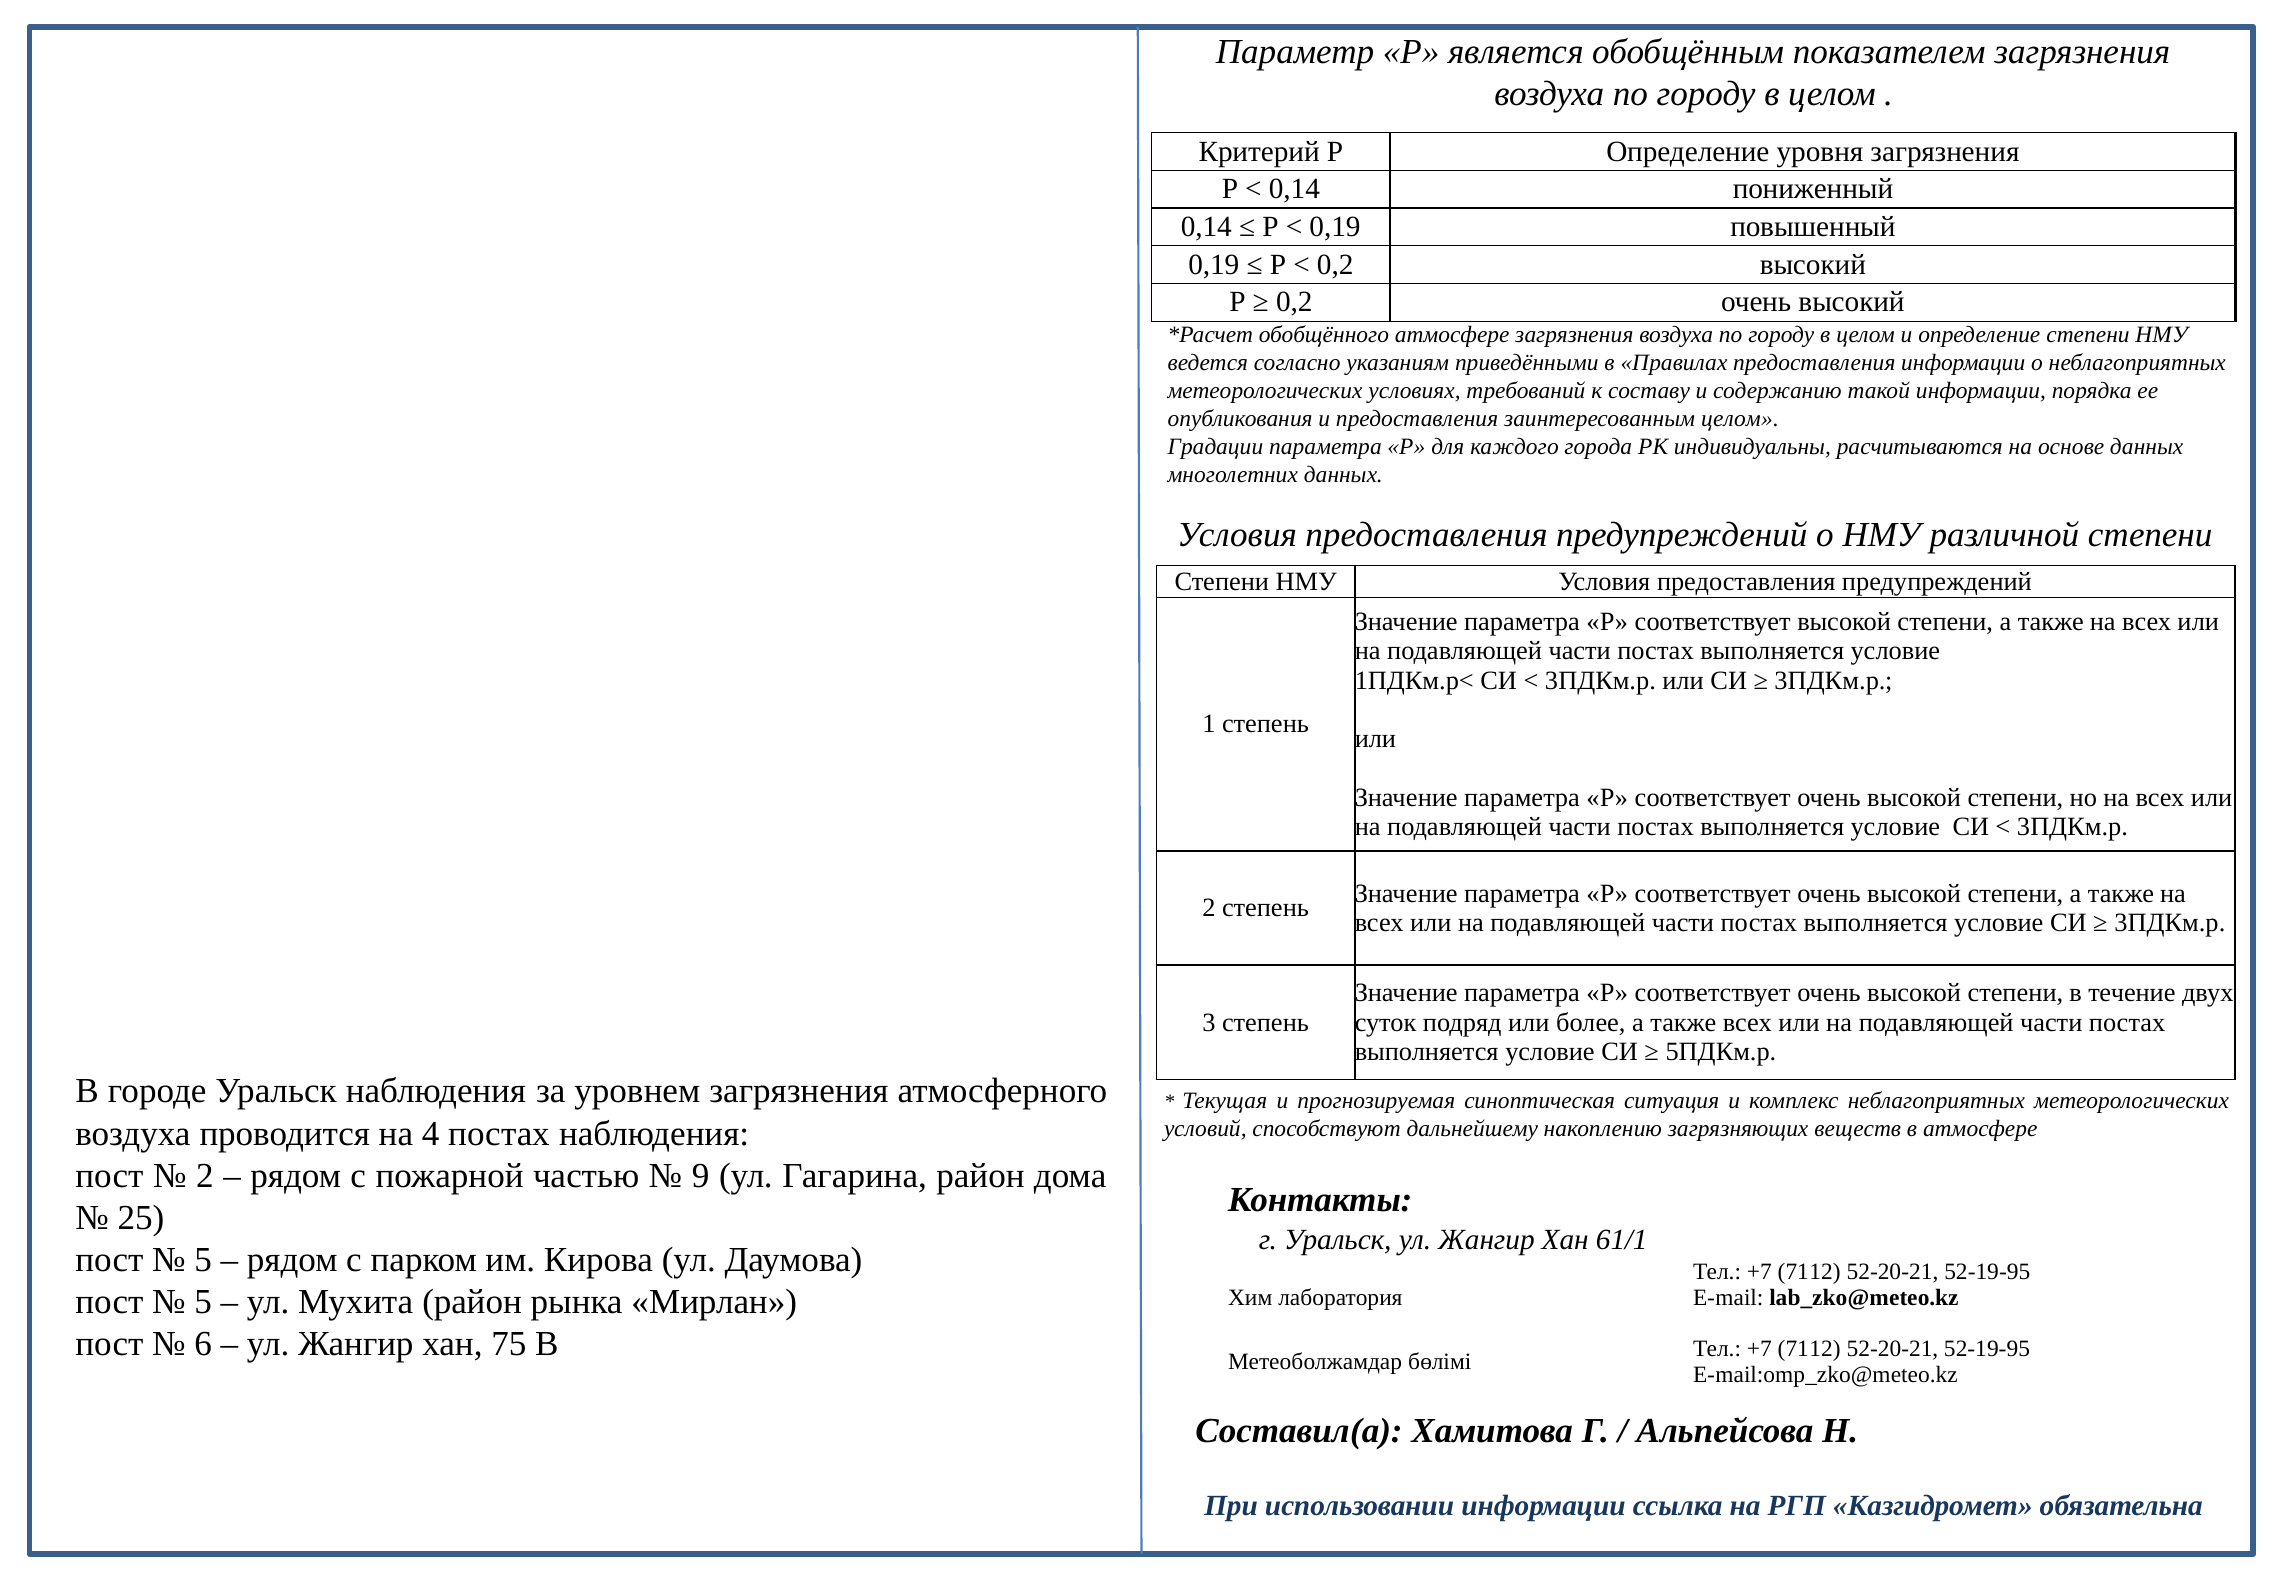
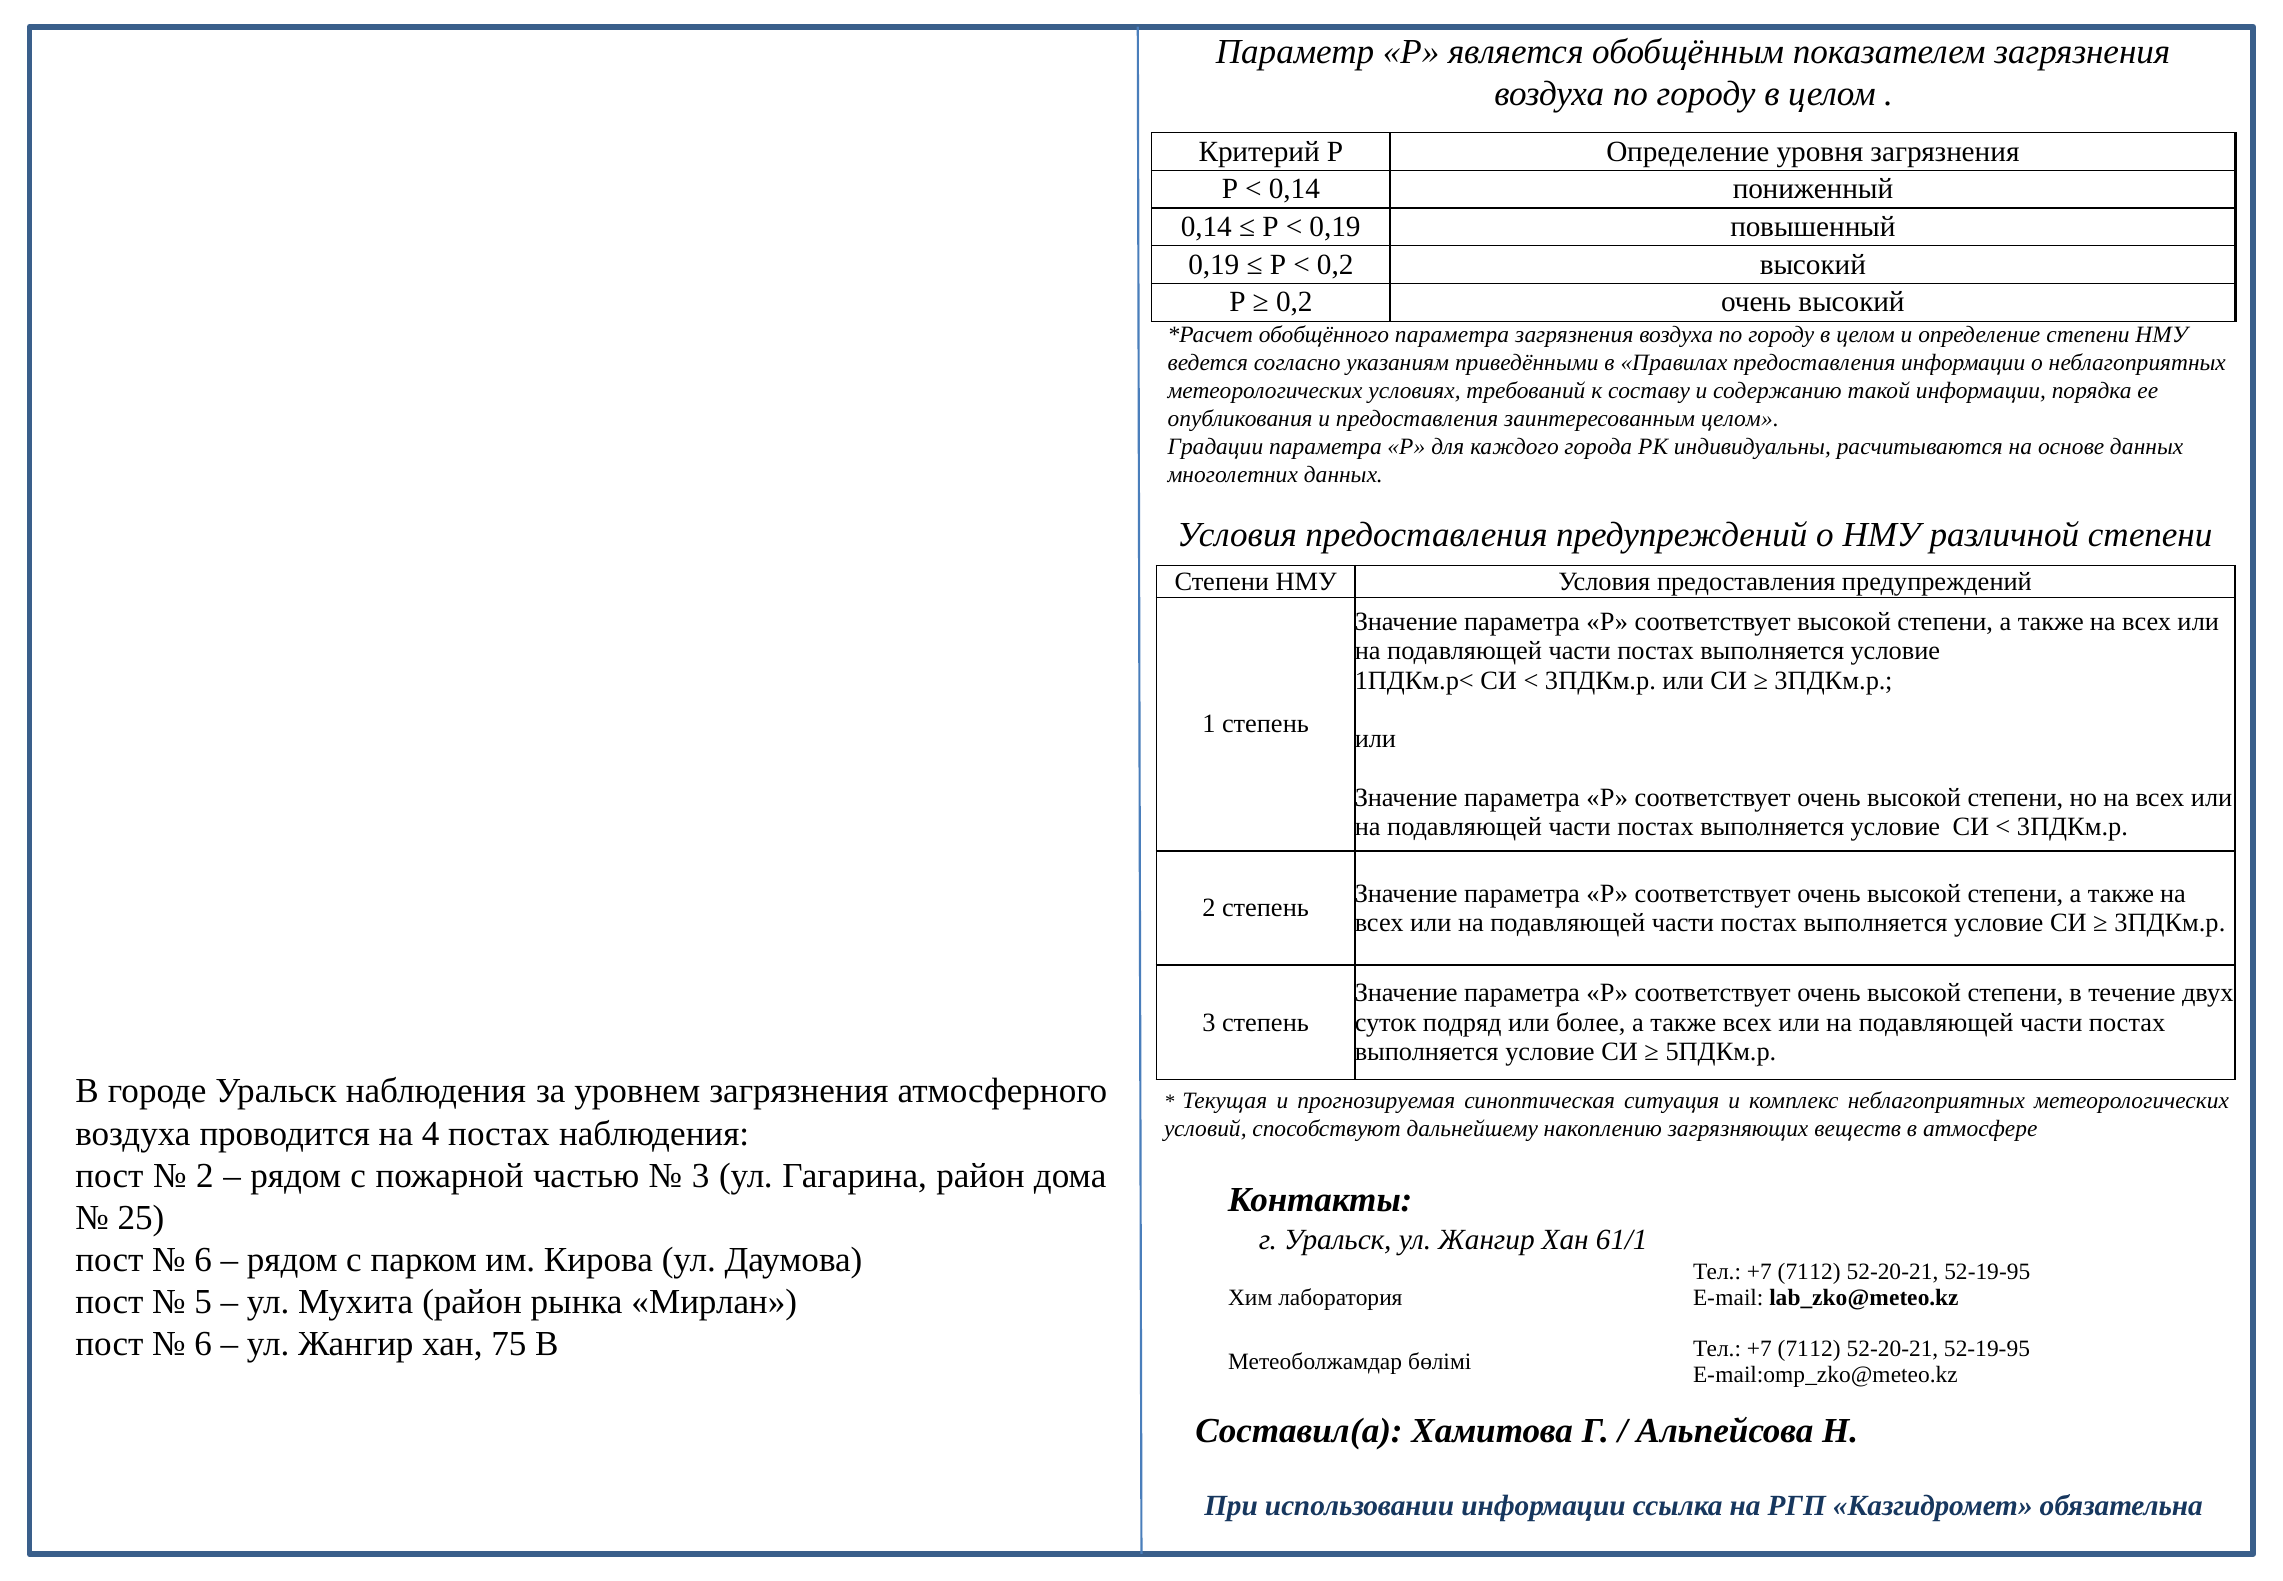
обобщённого атмосфере: атмосфере -> параметра
9 at (701, 1175): 9 -> 3
5 at (203, 1260): 5 -> 6
